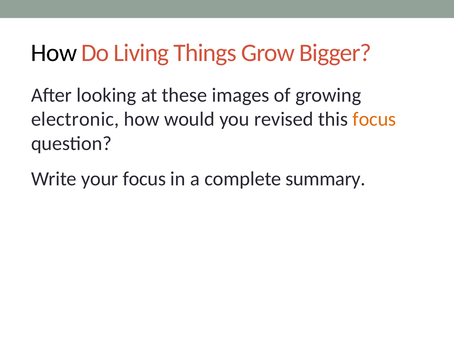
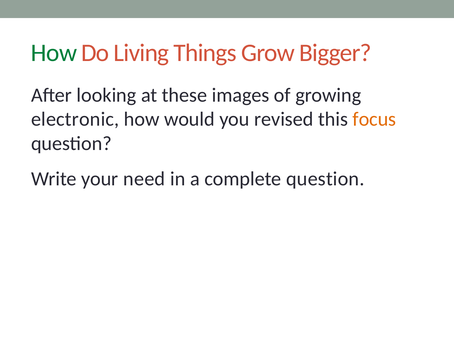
How at (54, 53) colour: black -> green
your focus: focus -> need
complete summary: summary -> question
